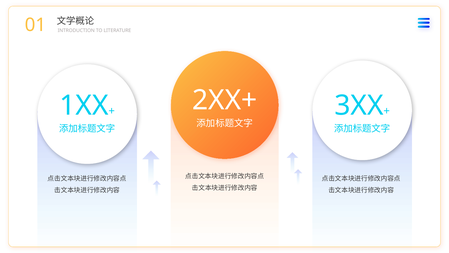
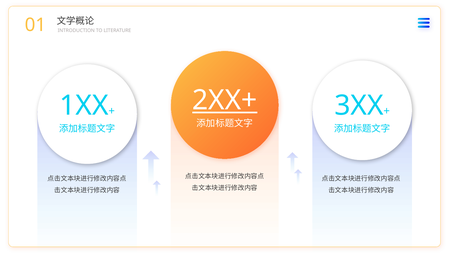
2XX+ underline: none -> present
